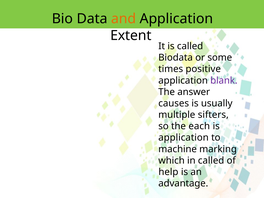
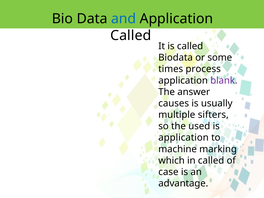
and colour: orange -> blue
Extent at (131, 35): Extent -> Called
positive: positive -> process
each: each -> used
help: help -> case
